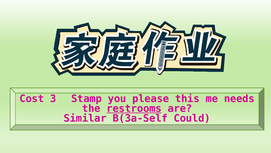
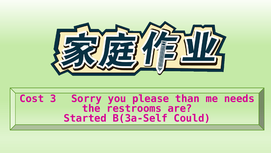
Stamp: Stamp -> Sorry
this: this -> than
restrooms underline: present -> none
Similar: Similar -> Started
